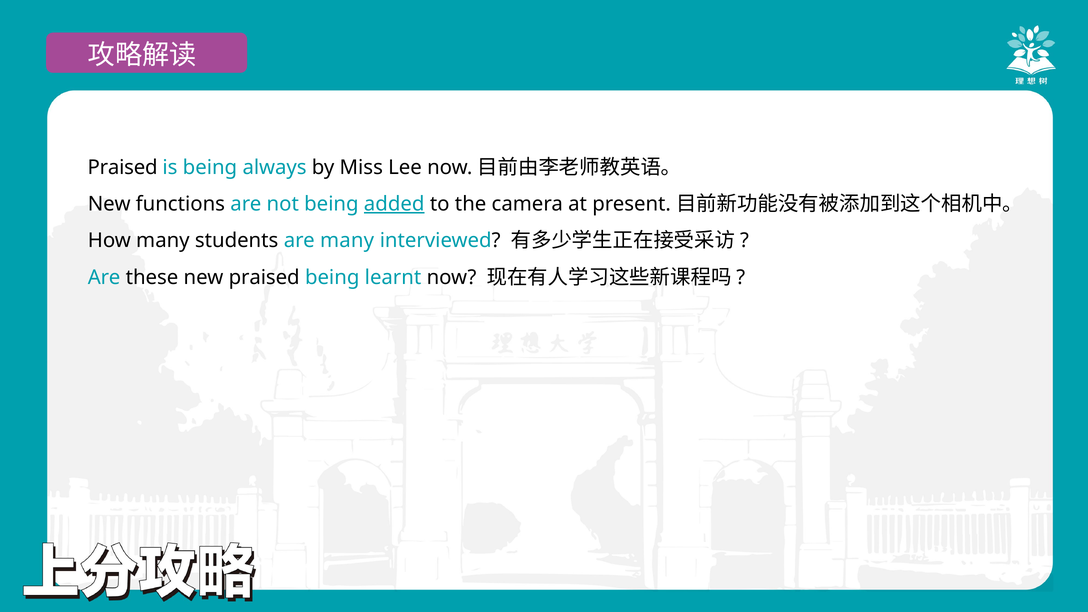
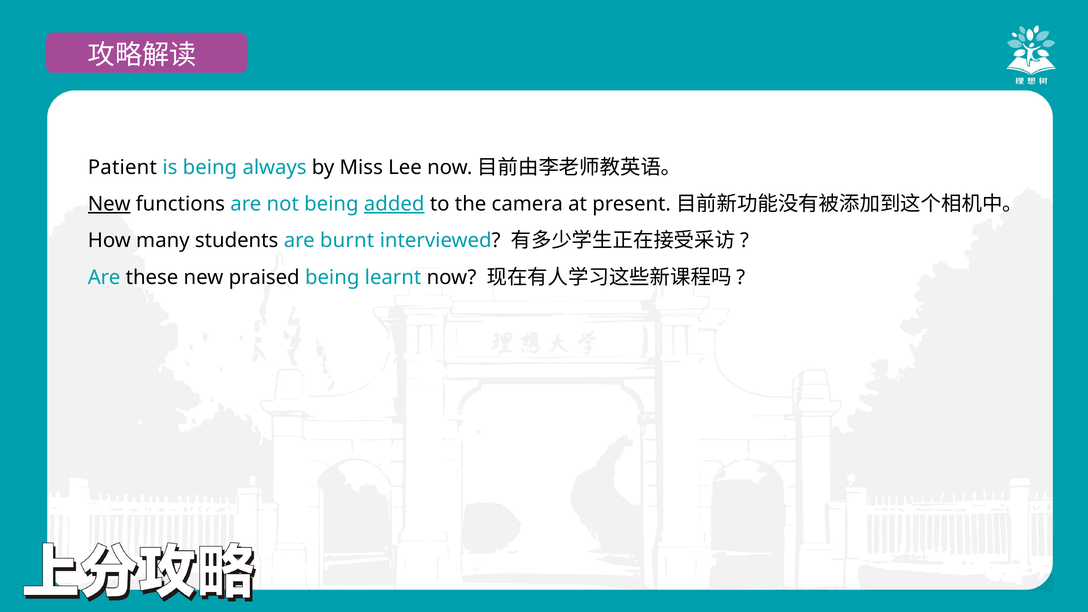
Praised at (123, 167): Praised -> Patient
New at (109, 204) underline: none -> present
are many: many -> burnt
